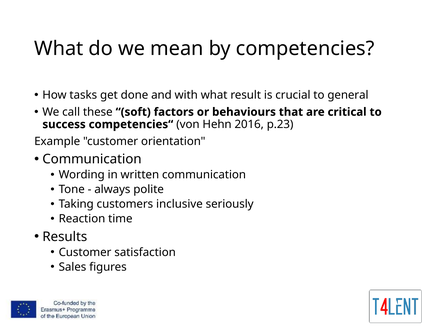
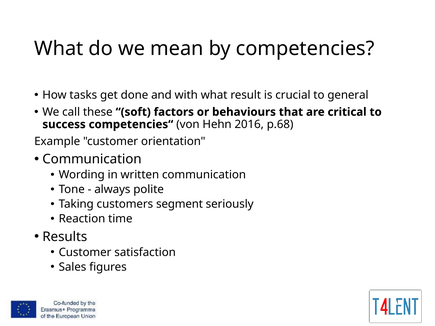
p.23: p.23 -> p.68
inclusive: inclusive -> segment
